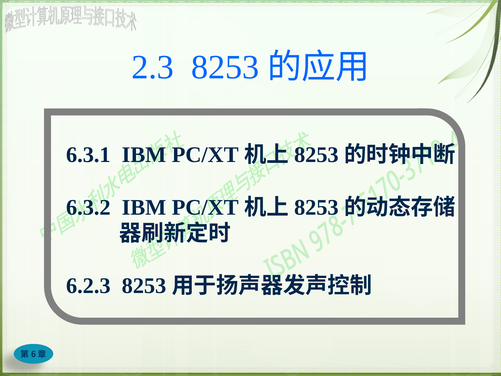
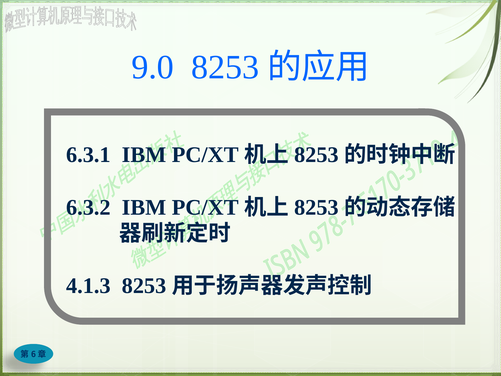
2.3: 2.3 -> 9.0
6.2.3: 6.2.3 -> 4.1.3
